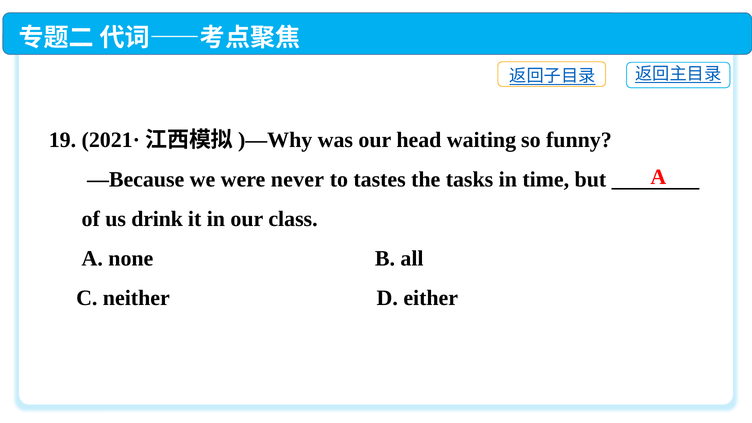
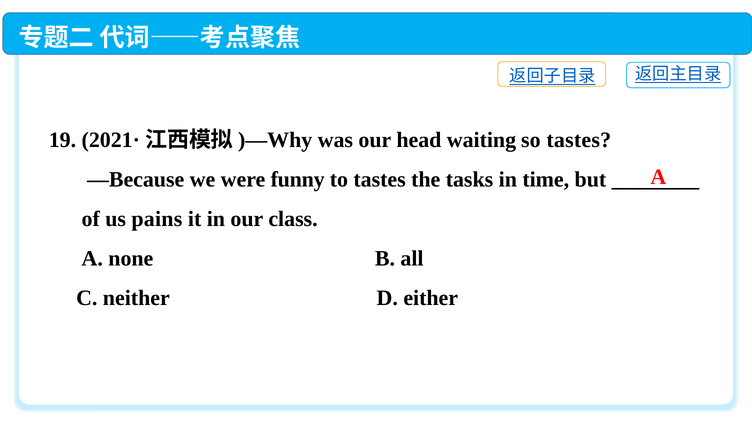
so funny: funny -> tastes
never: never -> funny
drink: drink -> pains
